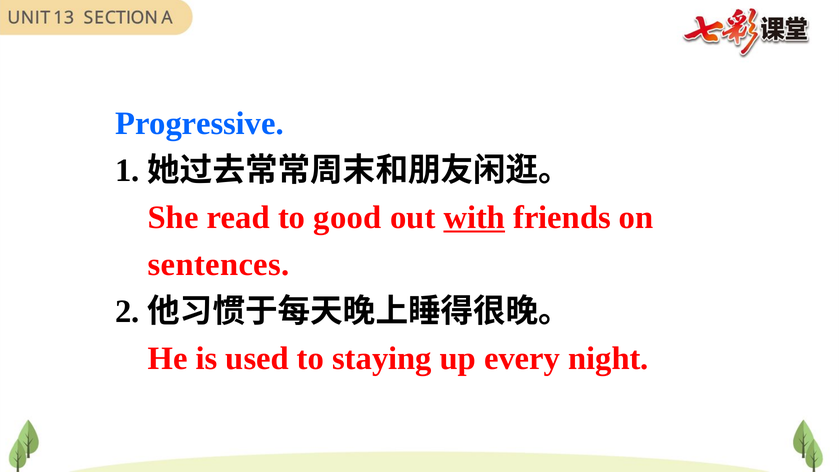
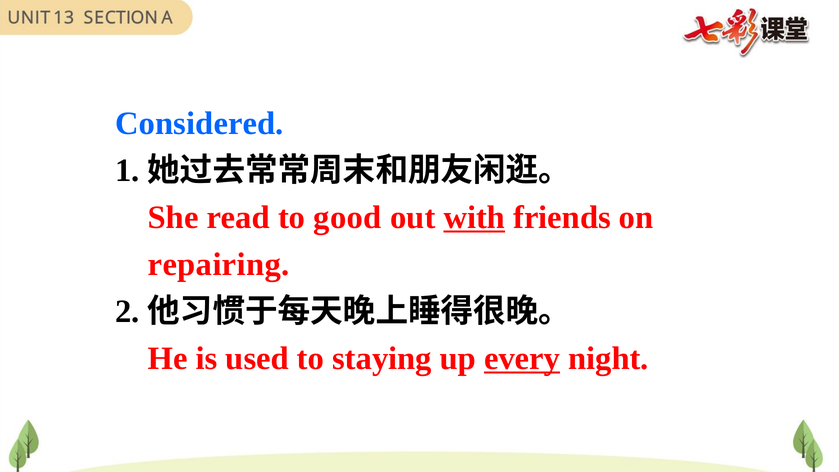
Progressive: Progressive -> Considered
sentences: sentences -> repairing
every underline: none -> present
